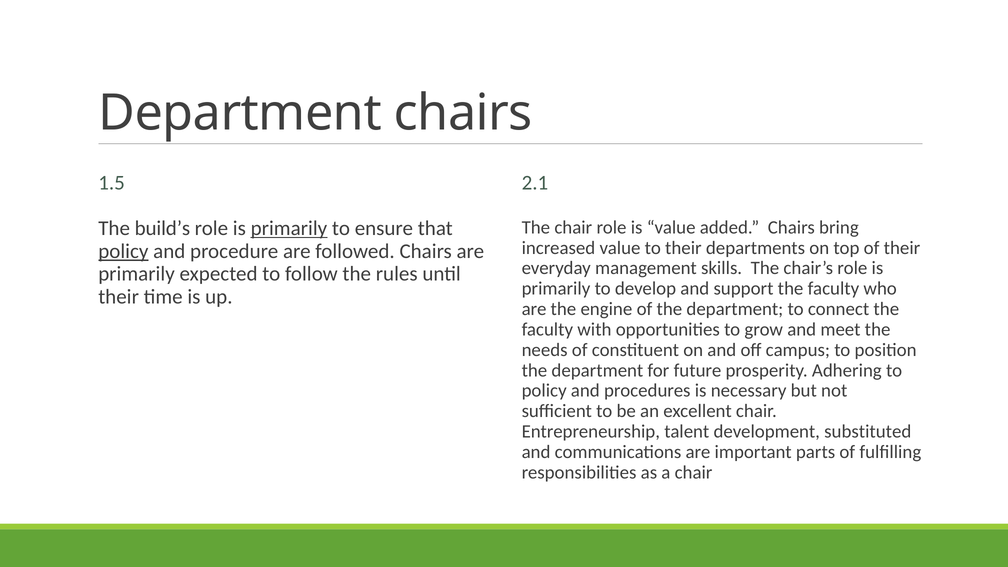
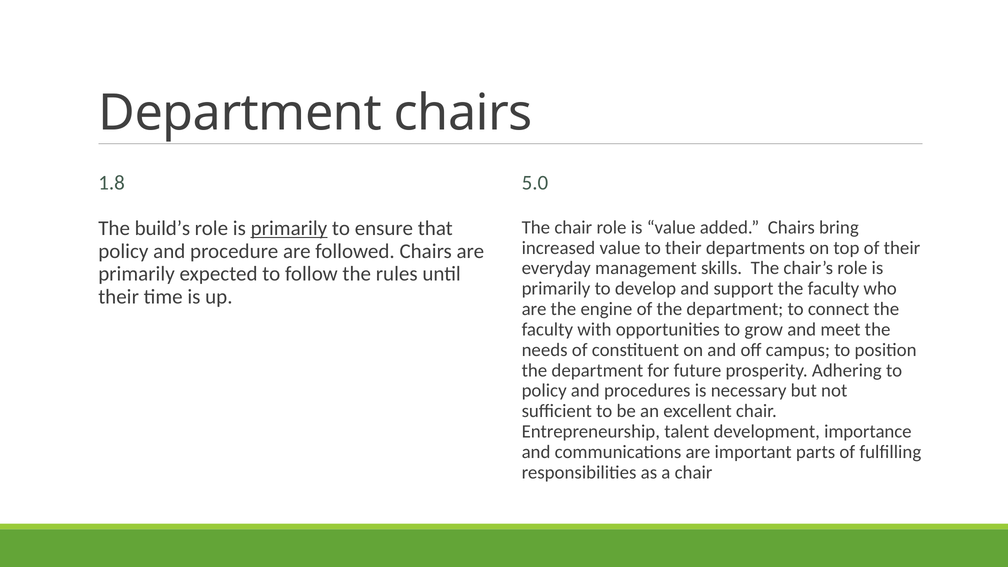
1.5: 1.5 -> 1.8
2.1: 2.1 -> 5.0
policy at (123, 251) underline: present -> none
substituted: substituted -> importance
